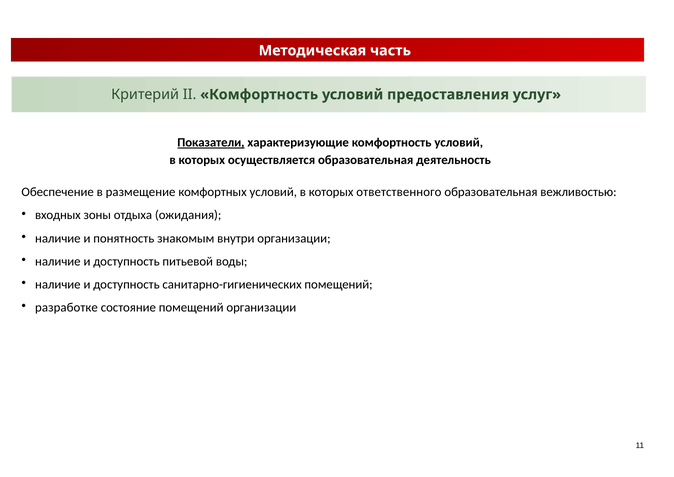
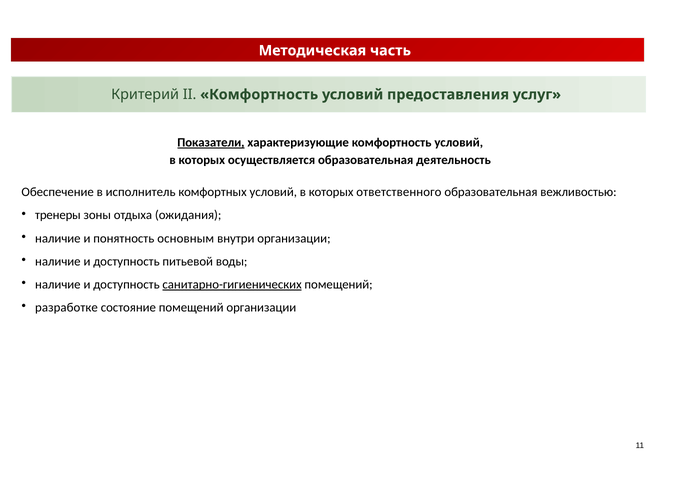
размещение: размещение -> исполнитель
входных: входных -> тренеры
знакомым: знакомым -> основным
санитарно-гигиенических underline: none -> present
